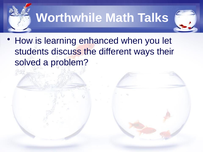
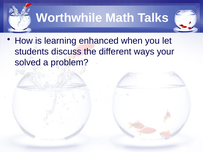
their: their -> your
